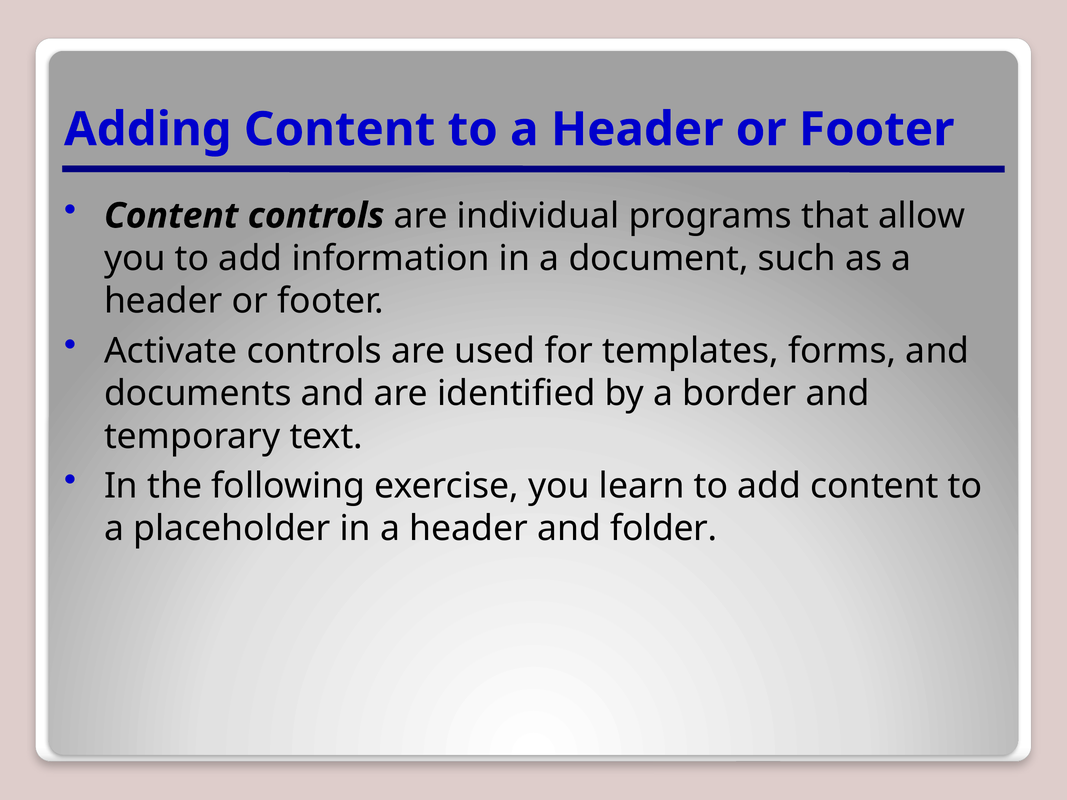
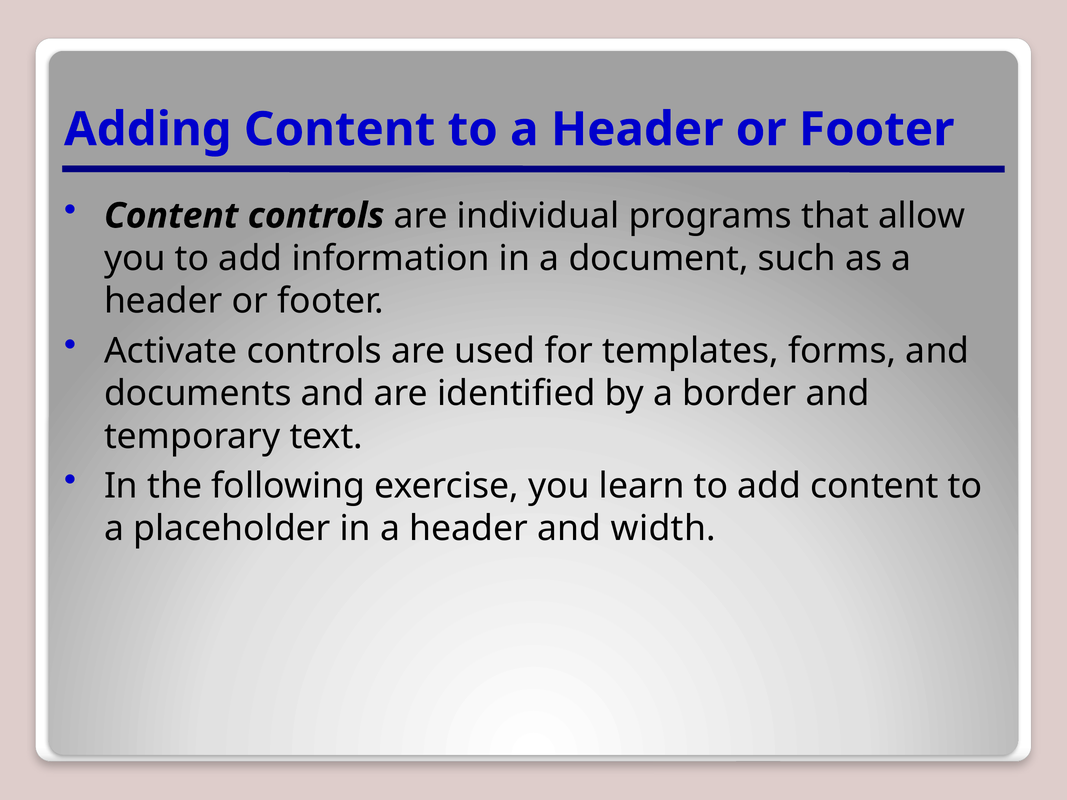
folder: folder -> width
